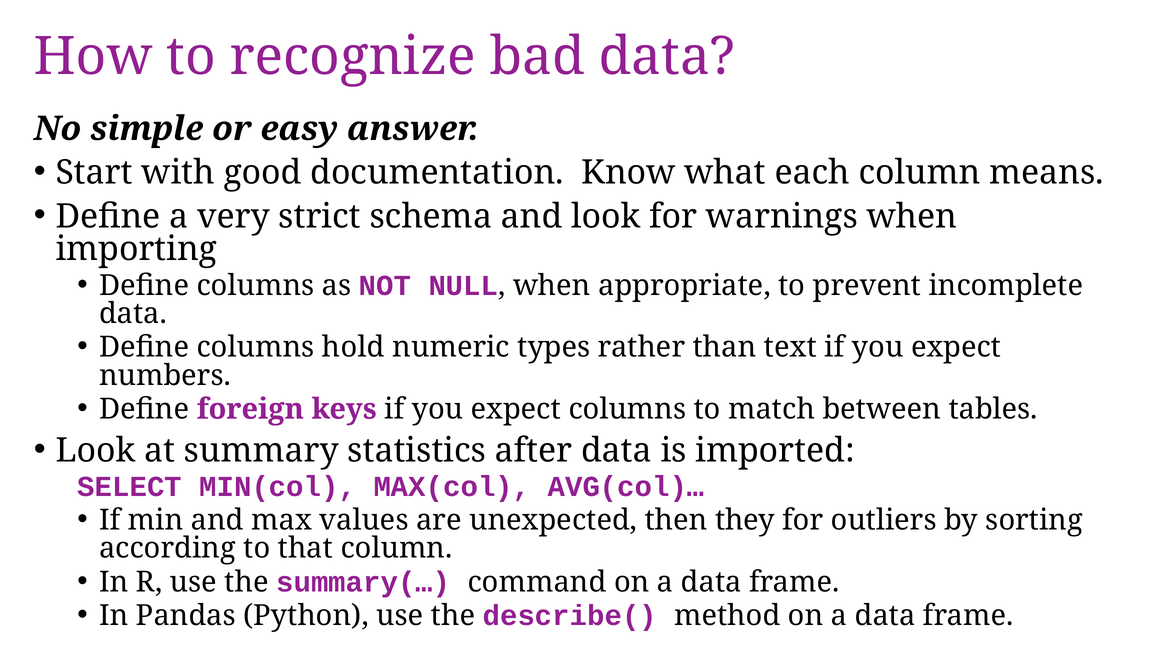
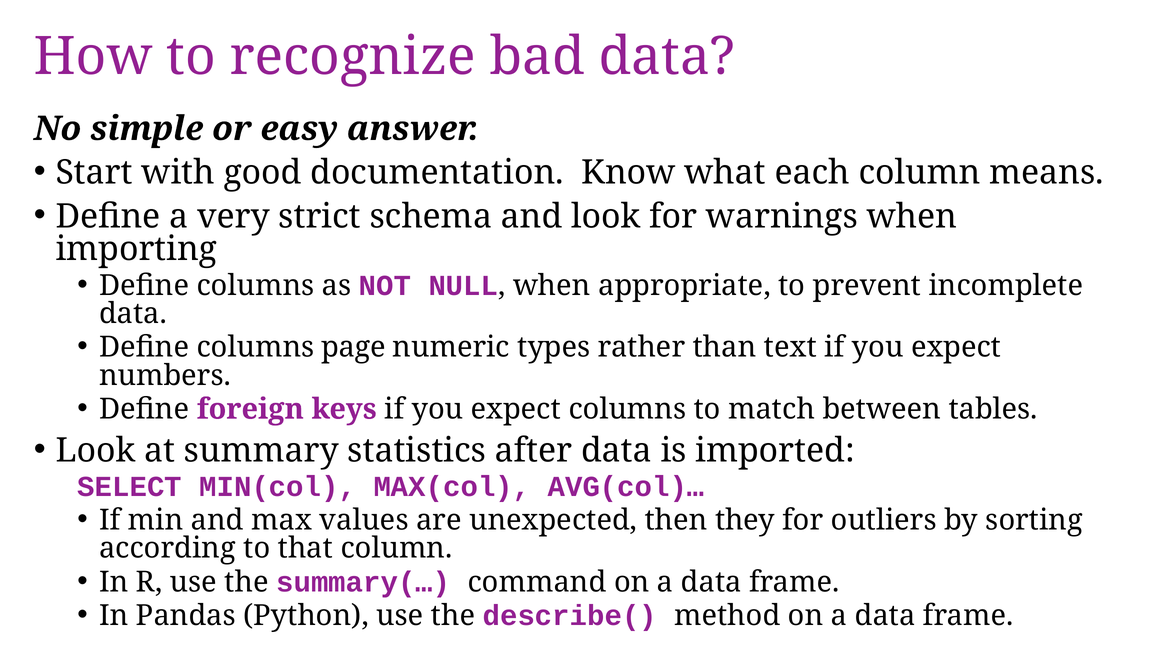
hold: hold -> page
